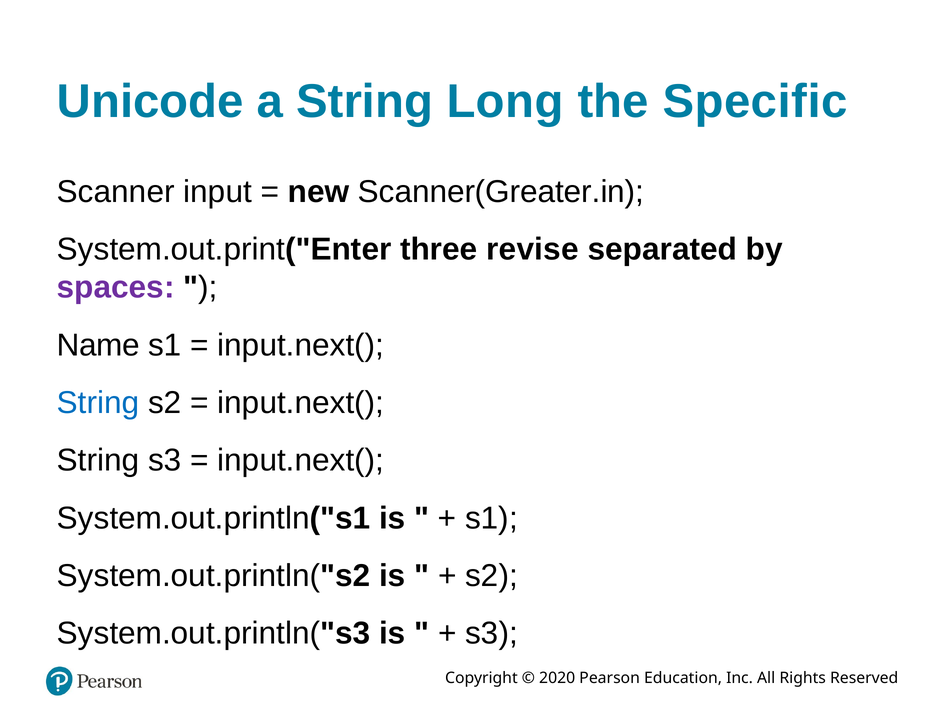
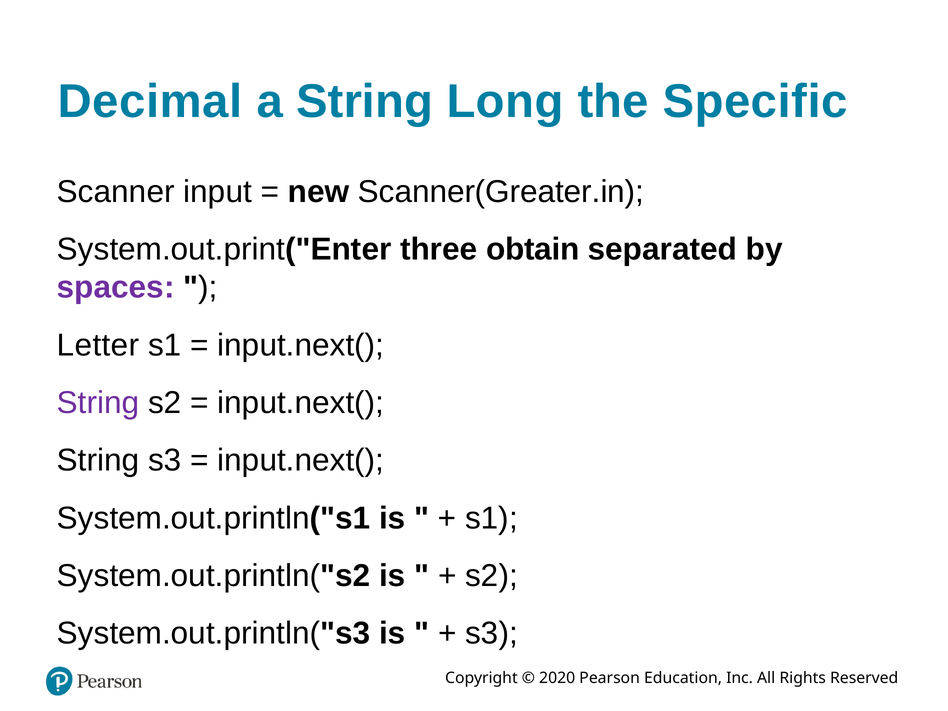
Unicode: Unicode -> Decimal
revise: revise -> obtain
Name: Name -> Letter
String at (98, 403) colour: blue -> purple
